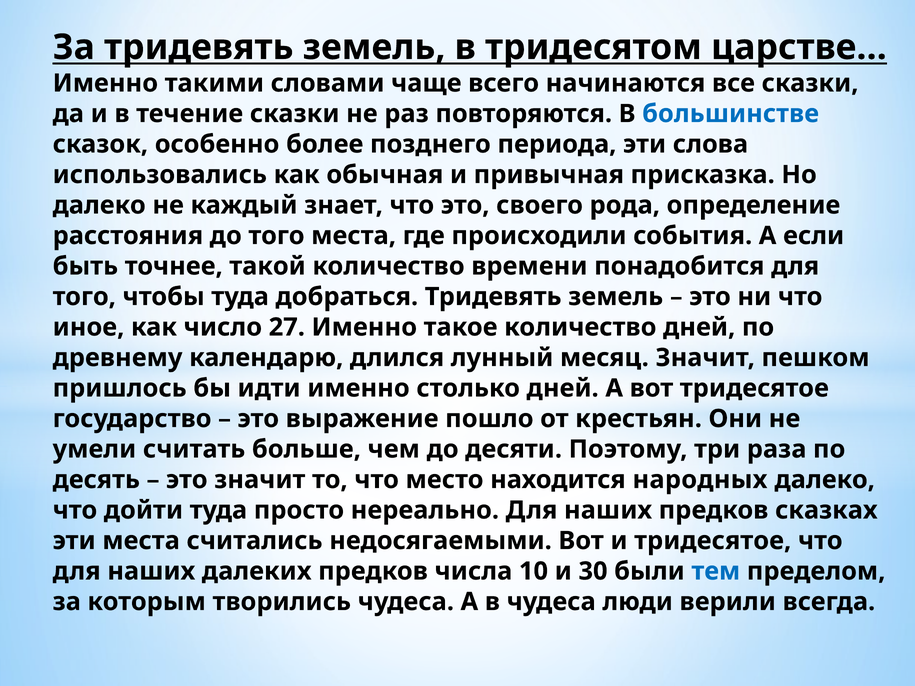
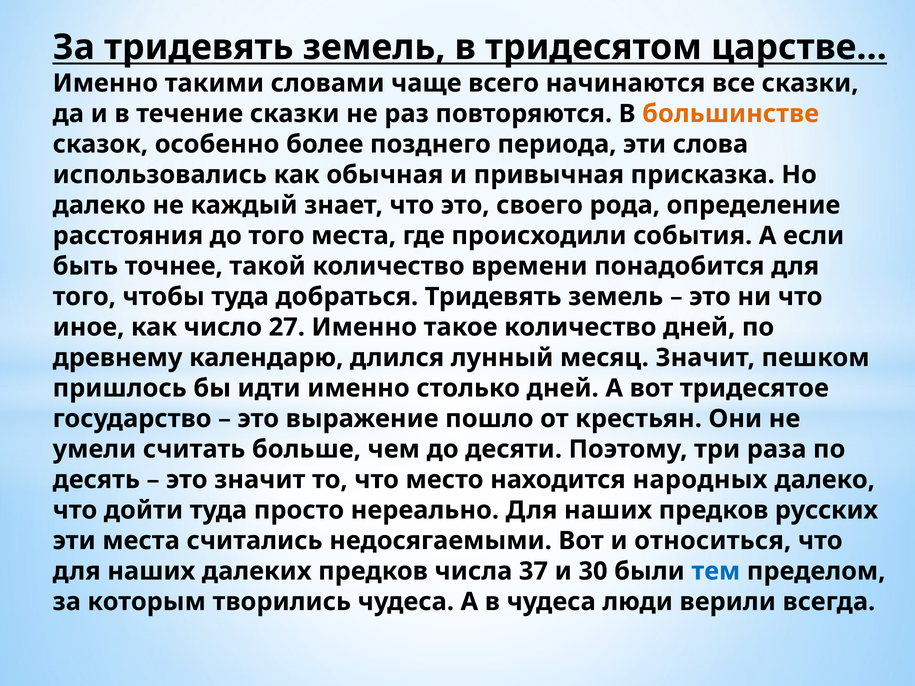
большинстве colour: blue -> orange
сказках: сказках -> русских
и тридесятое: тридесятое -> относиться
10: 10 -> 37
